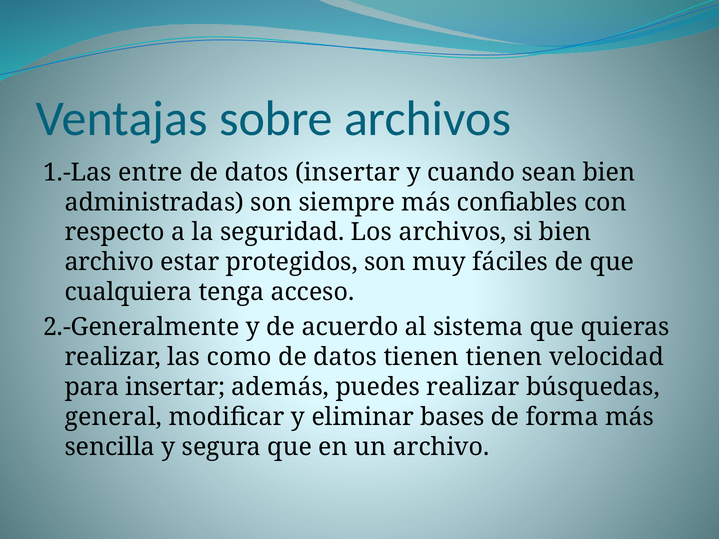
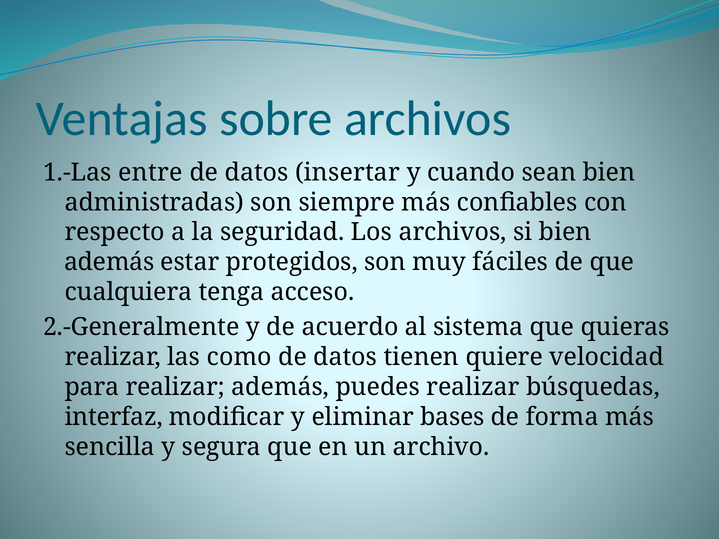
archivo at (109, 262): archivo -> además
tienen tienen: tienen -> quiere
para insertar: insertar -> realizar
general: general -> interfaz
